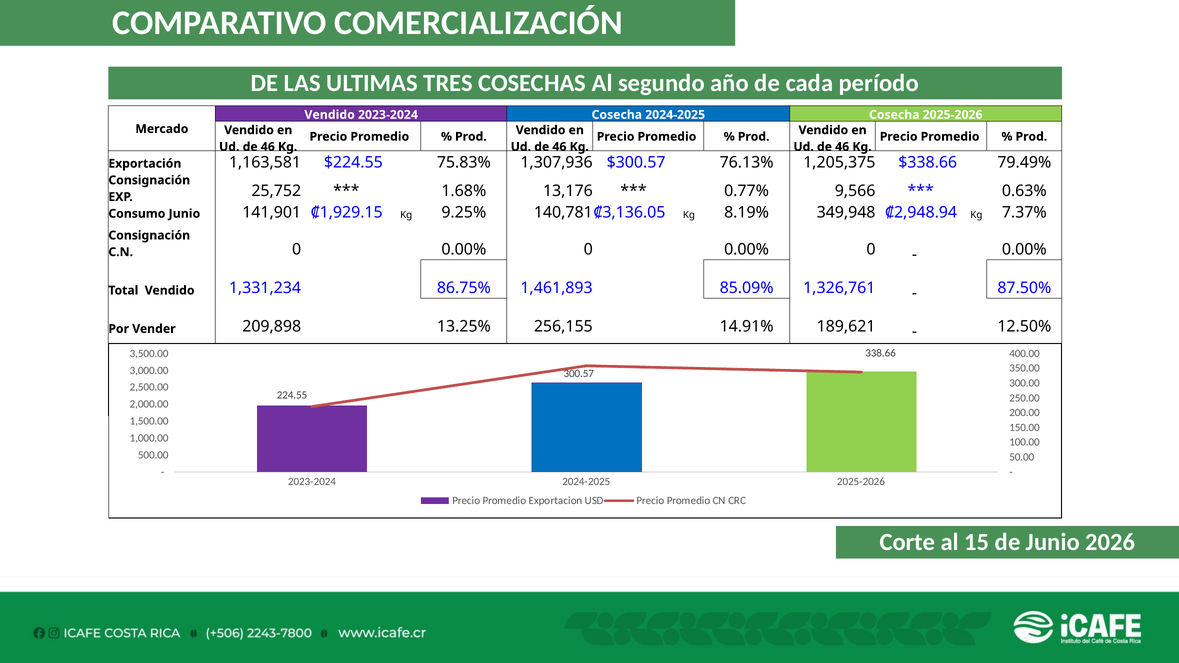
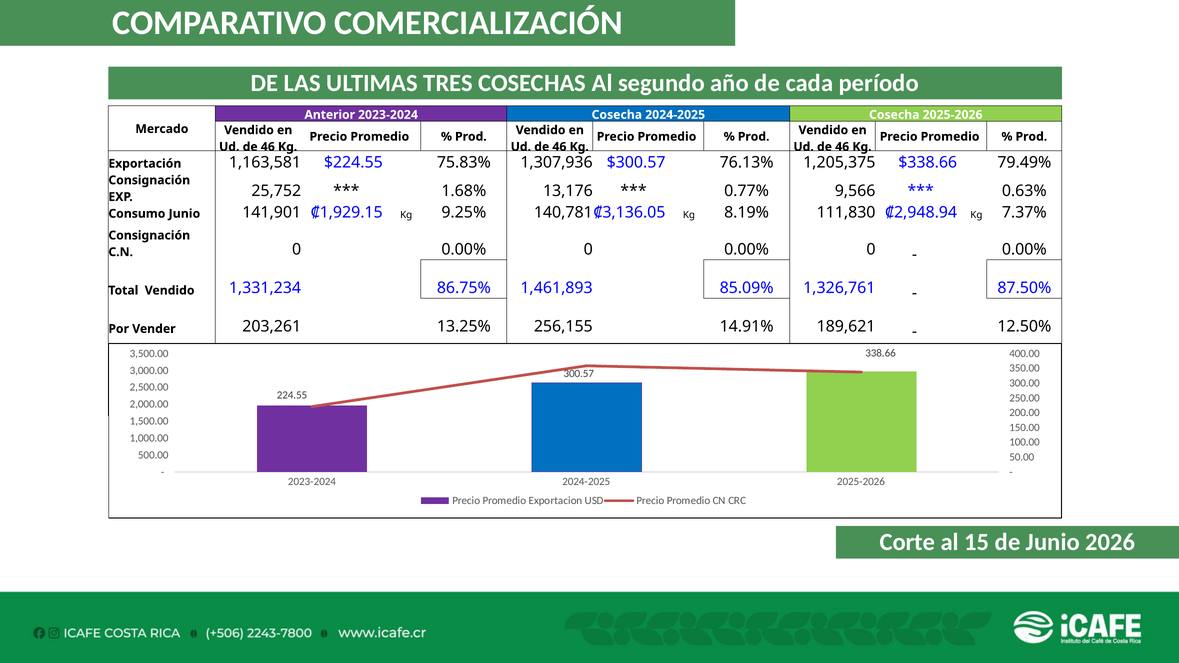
Vendido at (330, 115): Vendido -> Anterior
349,948: 349,948 -> 111,830
209,898: 209,898 -> 203,261
